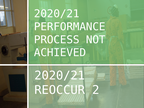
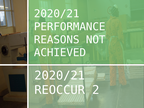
PROCESS: PROCESS -> REASONS
